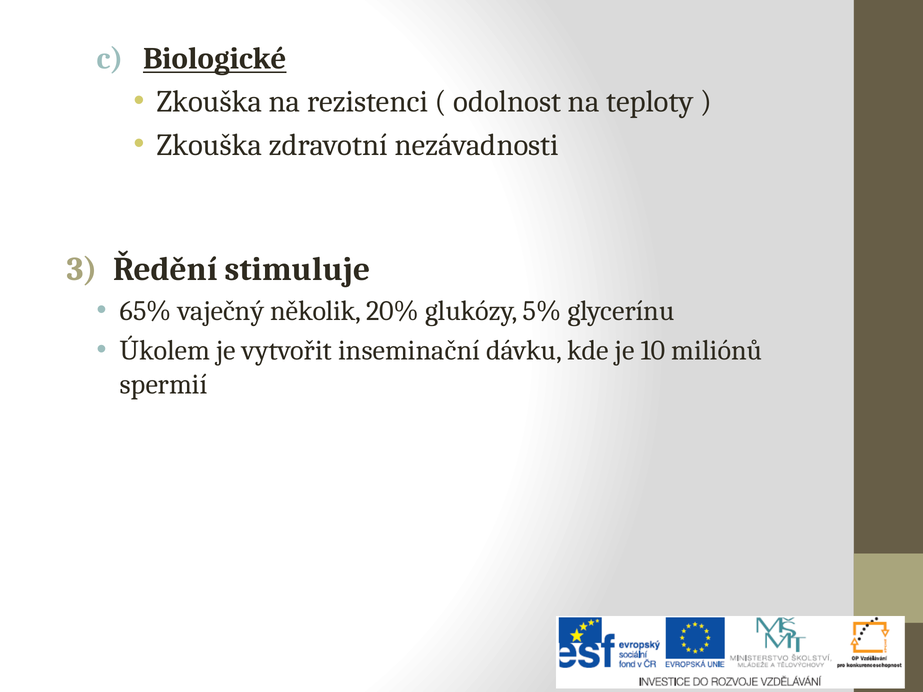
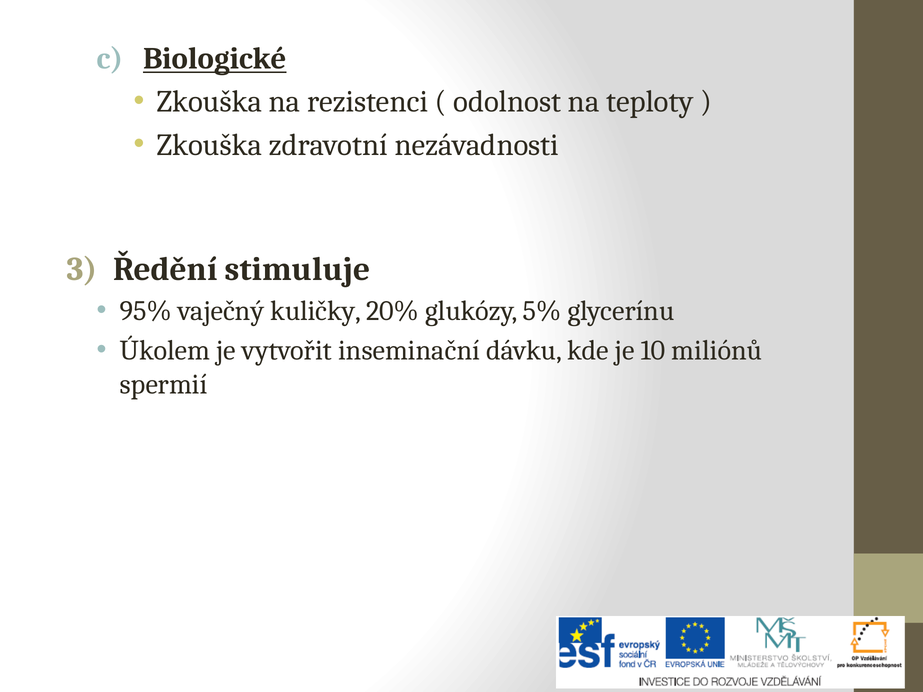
65%: 65% -> 95%
několik: několik -> kuličky
